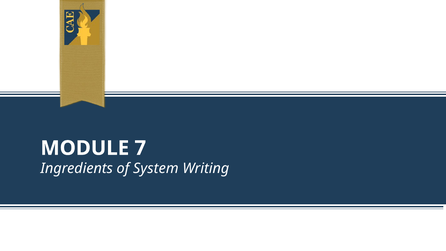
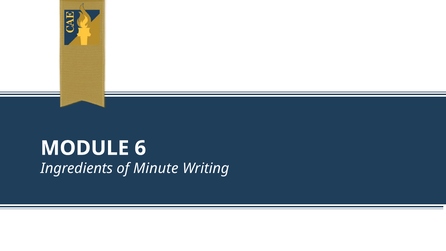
7: 7 -> 6
System: System -> Minute
